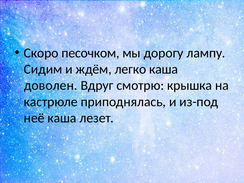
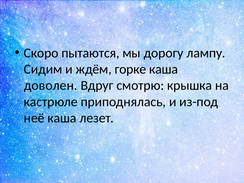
песочком: песочком -> пытаются
легко: легко -> горке
